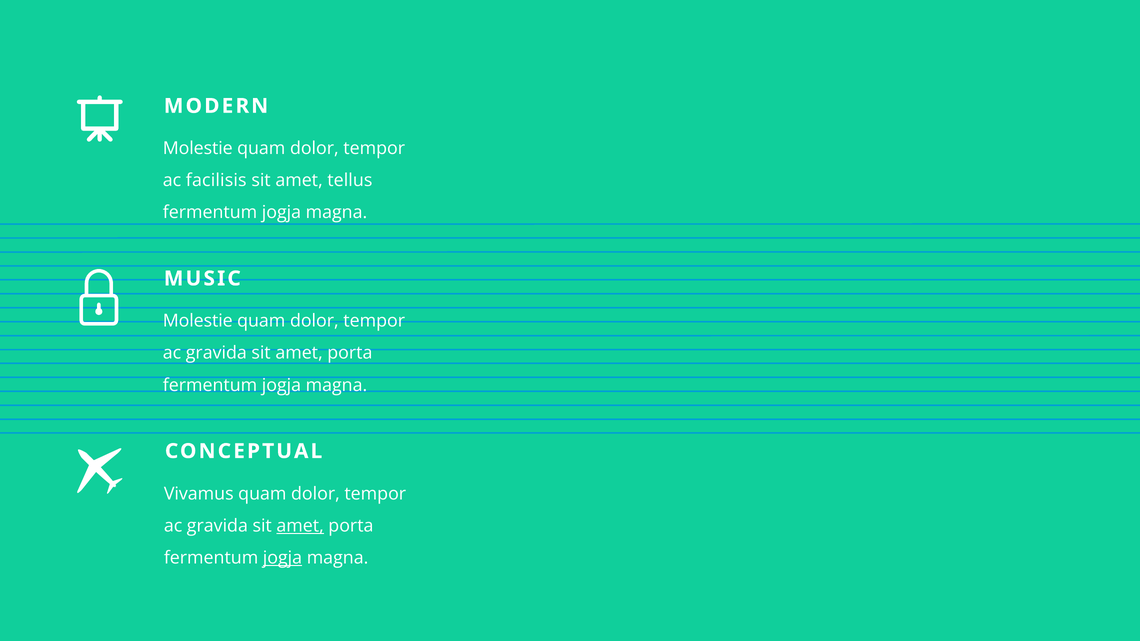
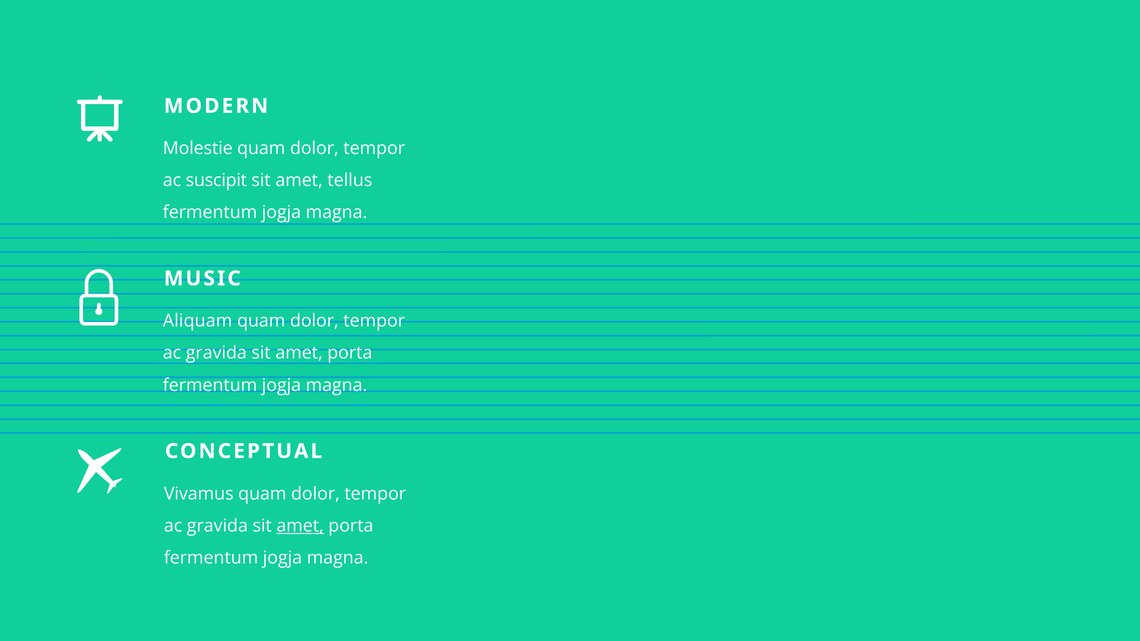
facilisis: facilisis -> suscipit
Molestie at (198, 321): Molestie -> Aliquam
jogja at (282, 558) underline: present -> none
